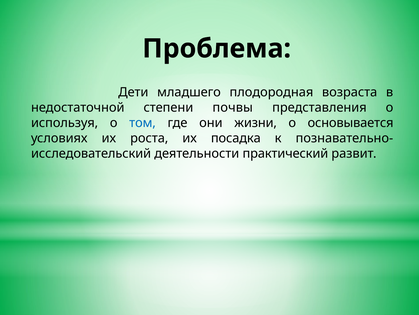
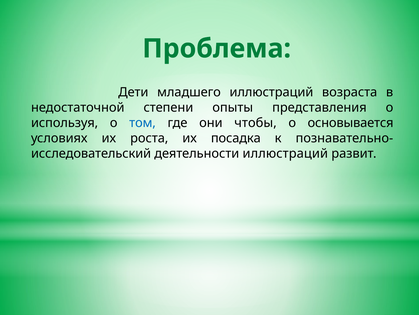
Проблема colour: black -> green
младшего плодородная: плодородная -> иллюстраций
почвы: почвы -> опыты
жизни: жизни -> чтобы
деятельности практический: практический -> иллюстраций
